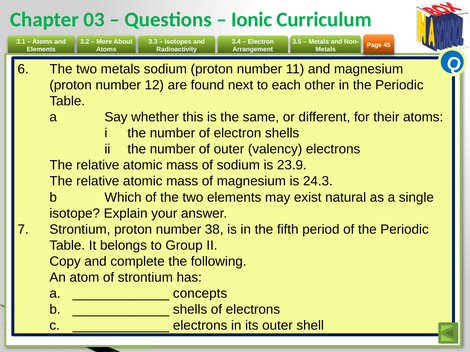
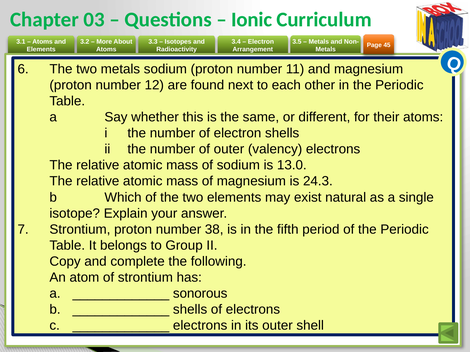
23.9: 23.9 -> 13.0
concepts: concepts -> sonorous
